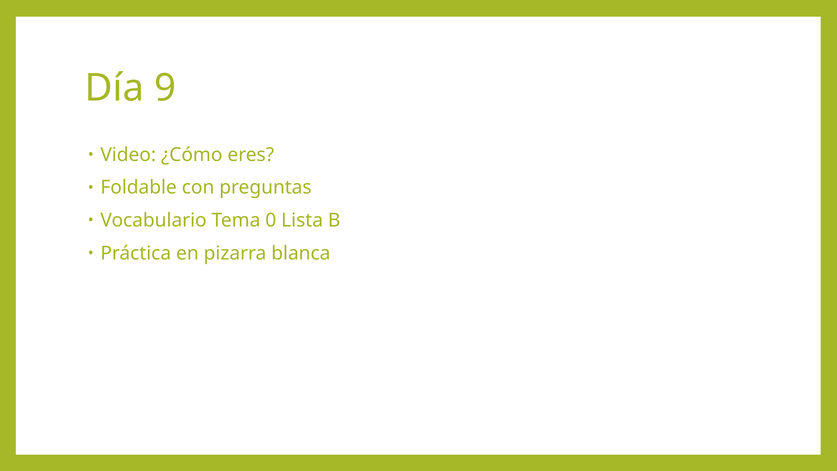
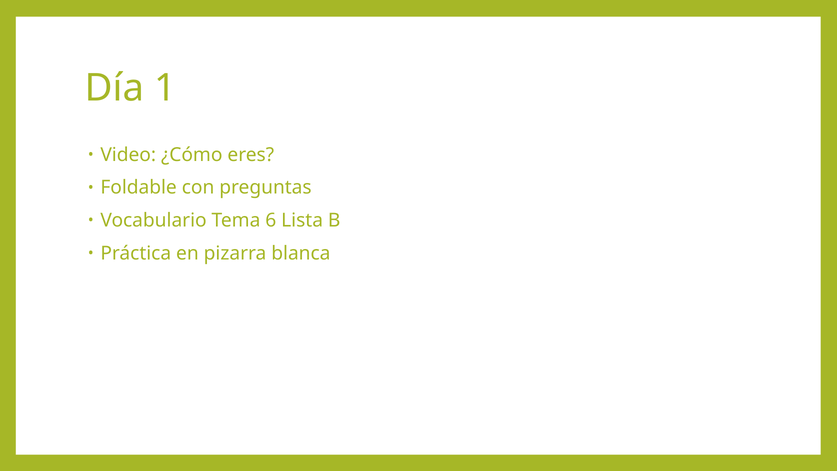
9: 9 -> 1
0: 0 -> 6
